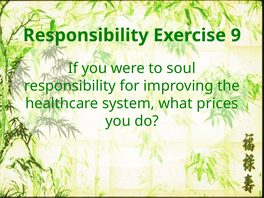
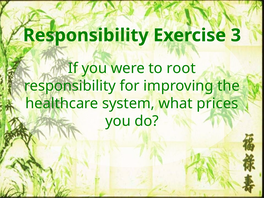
9: 9 -> 3
soul: soul -> root
